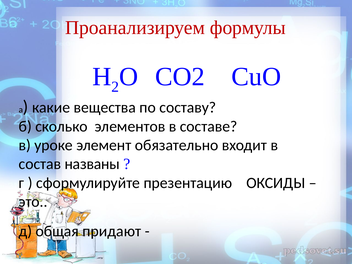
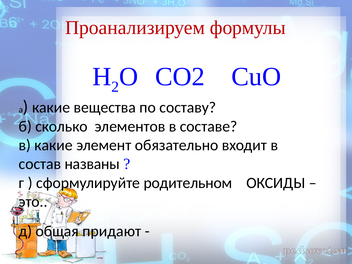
в уроке: уроке -> какие
презентацию: презентацию -> родительном
